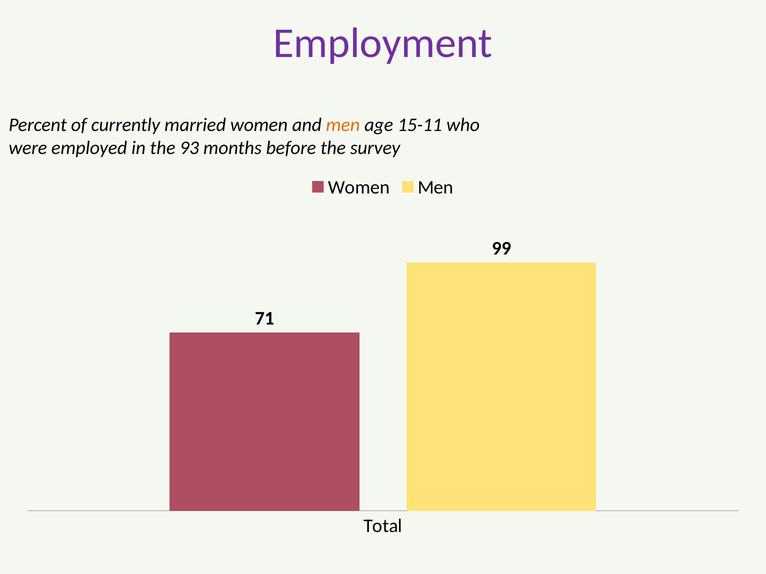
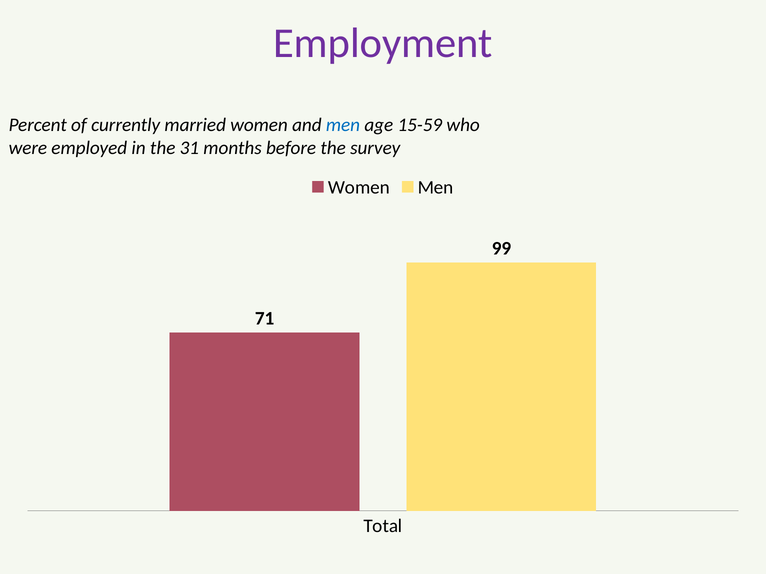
men at (343, 125) colour: orange -> blue
15-11: 15-11 -> 15-59
93: 93 -> 31
